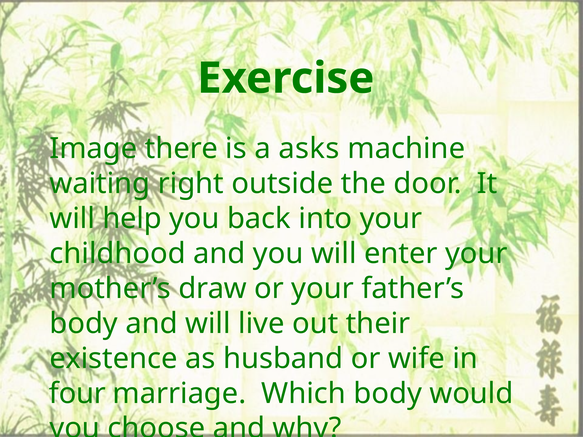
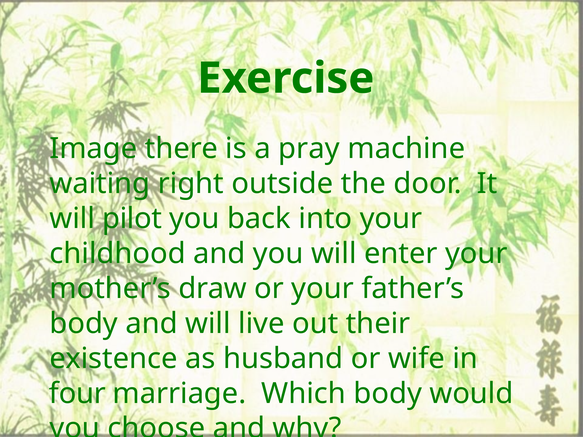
asks: asks -> pray
help: help -> pilot
